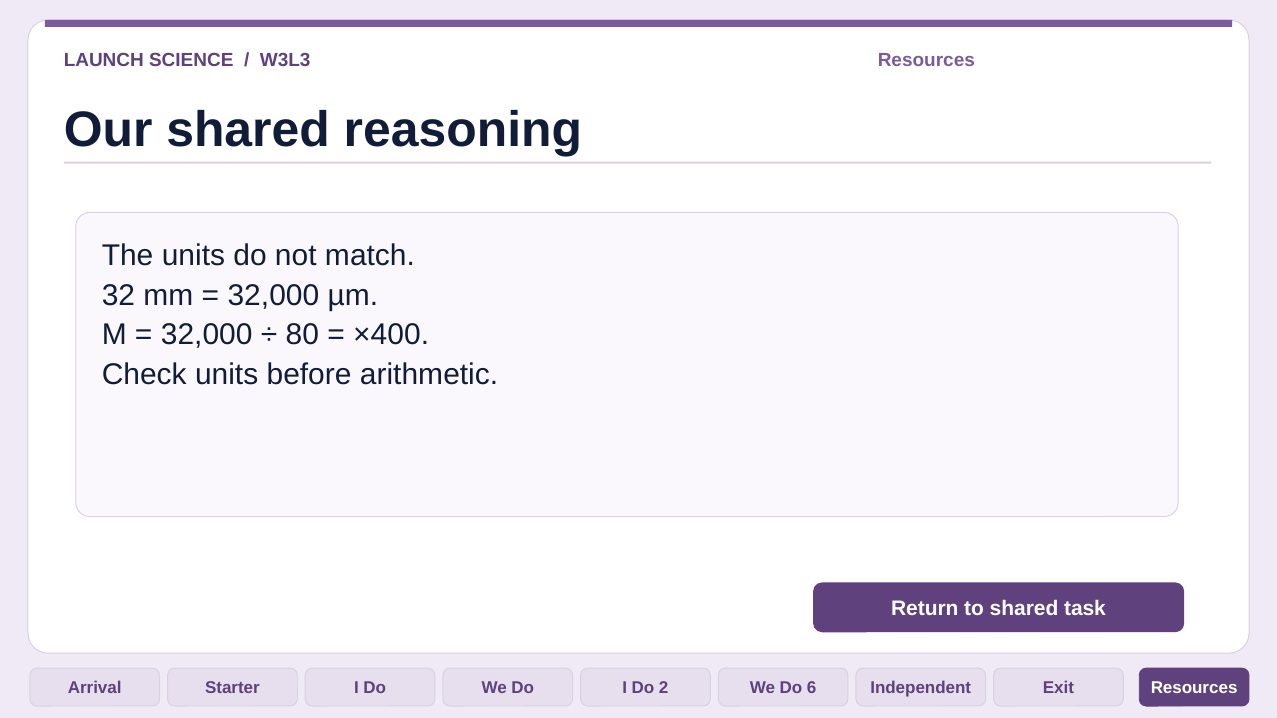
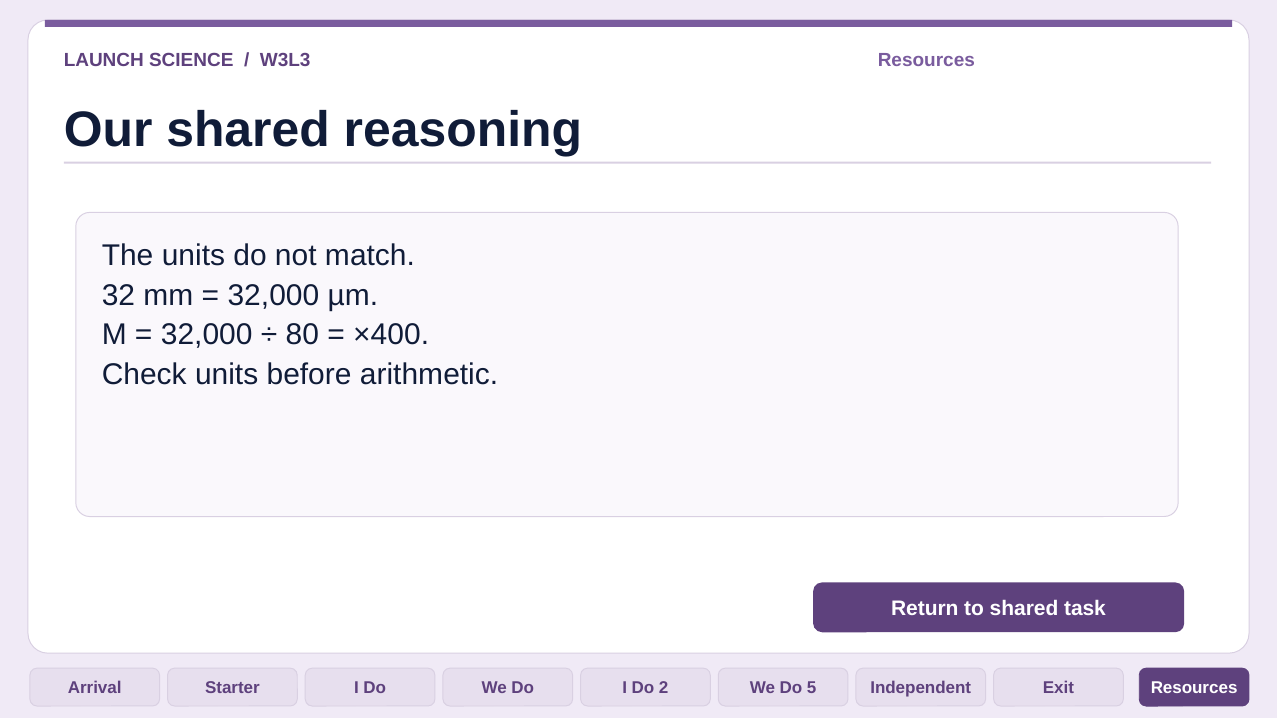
6: 6 -> 5
